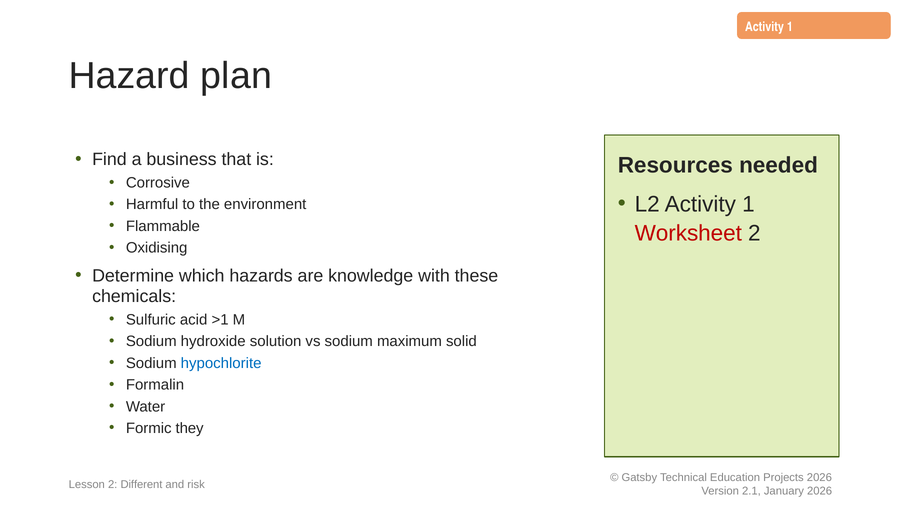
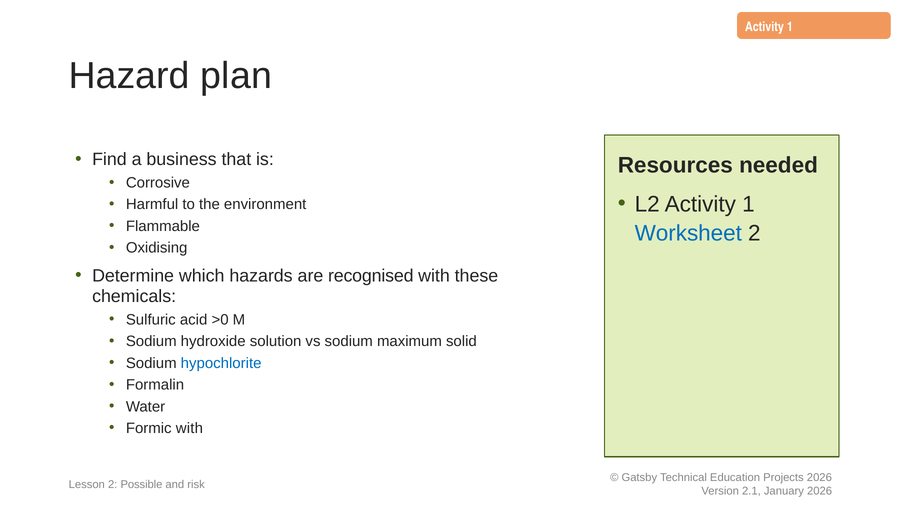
Worksheet colour: red -> blue
knowledge: knowledge -> recognised
>1: >1 -> >0
Formic they: they -> with
Different: Different -> Possible
